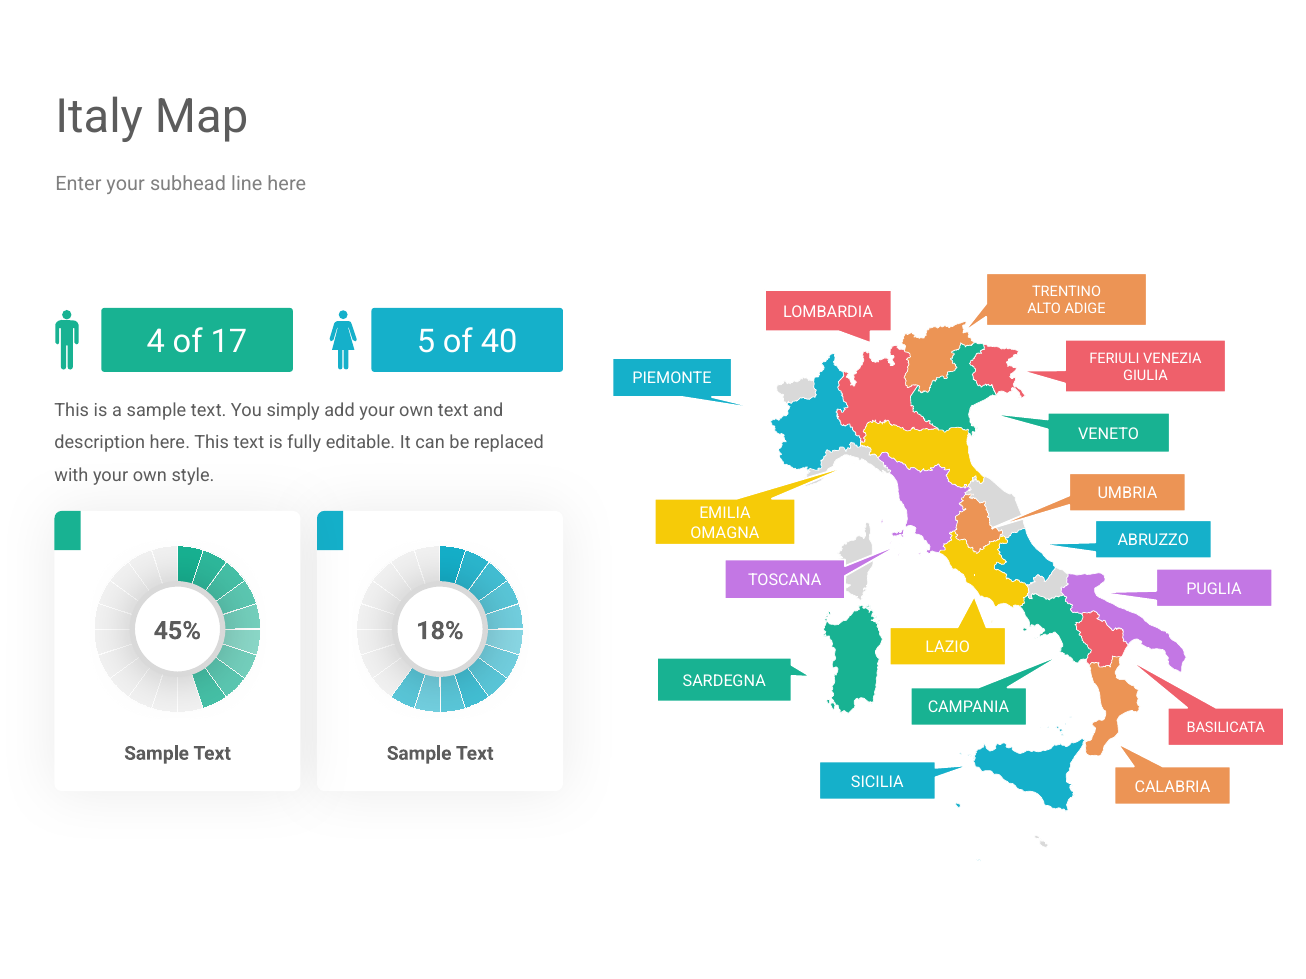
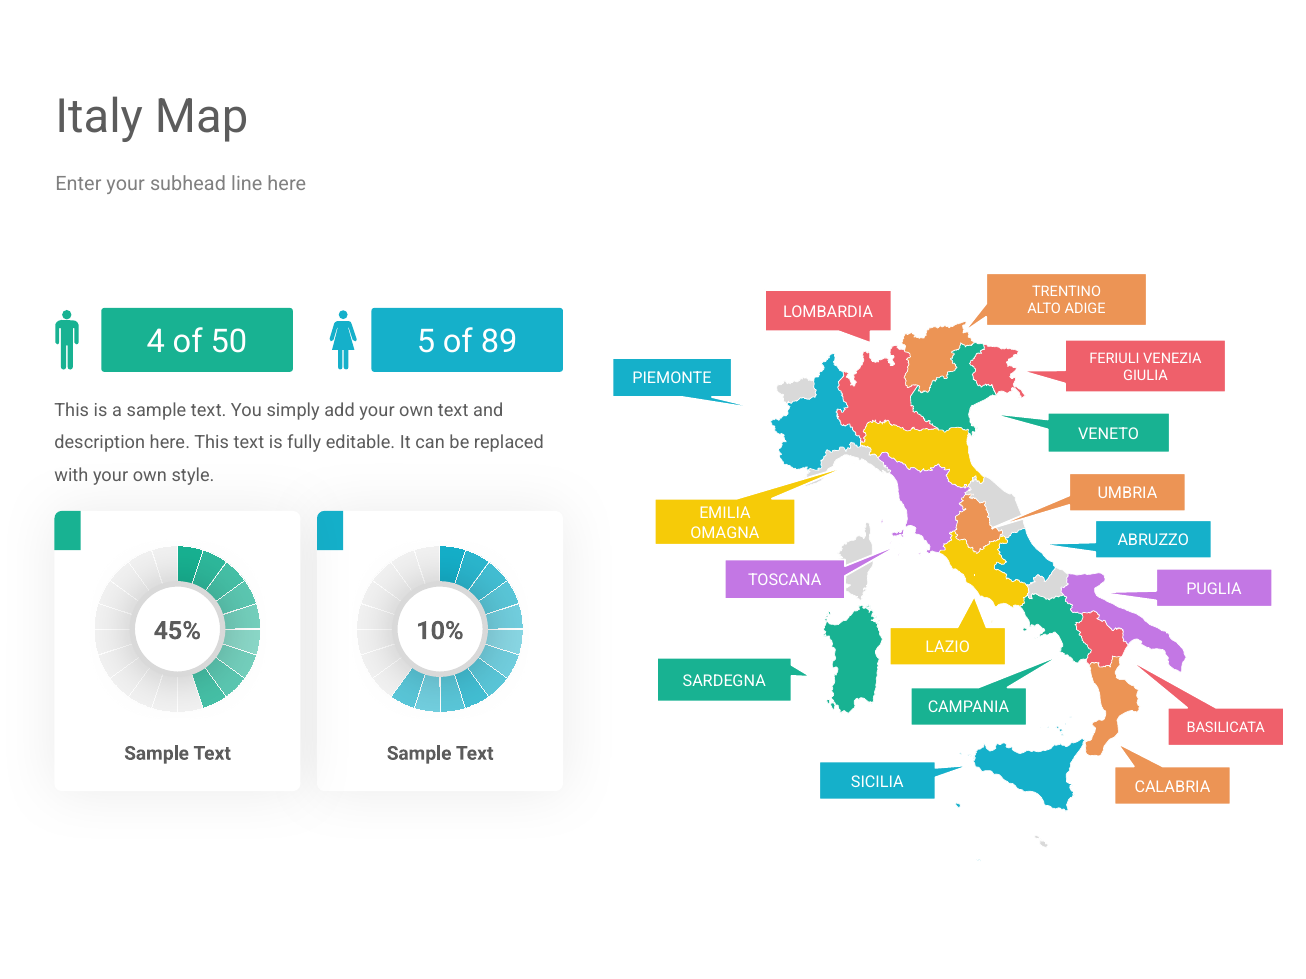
17: 17 -> 50
40: 40 -> 89
18%: 18% -> 10%
